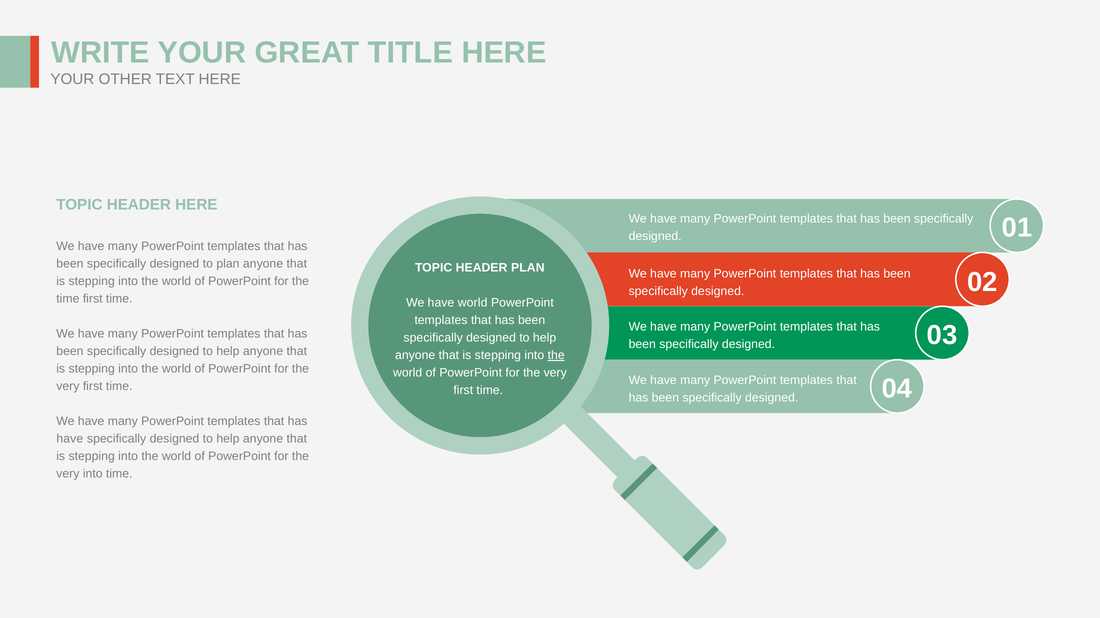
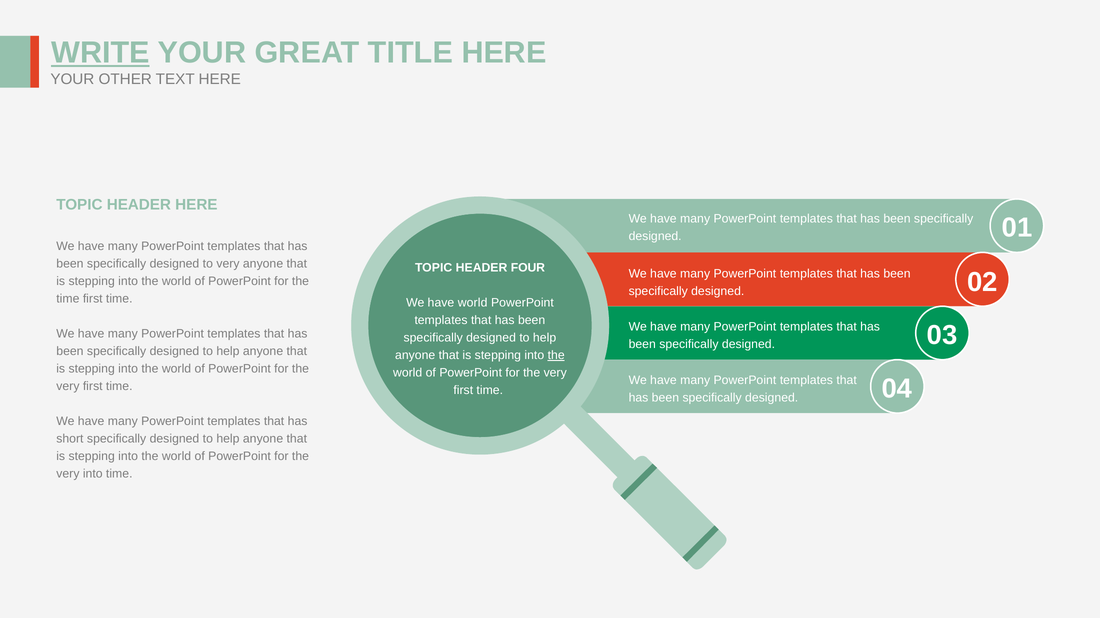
WRITE underline: none -> present
to plan: plan -> very
HEADER PLAN: PLAN -> FOUR
have at (70, 439): have -> short
